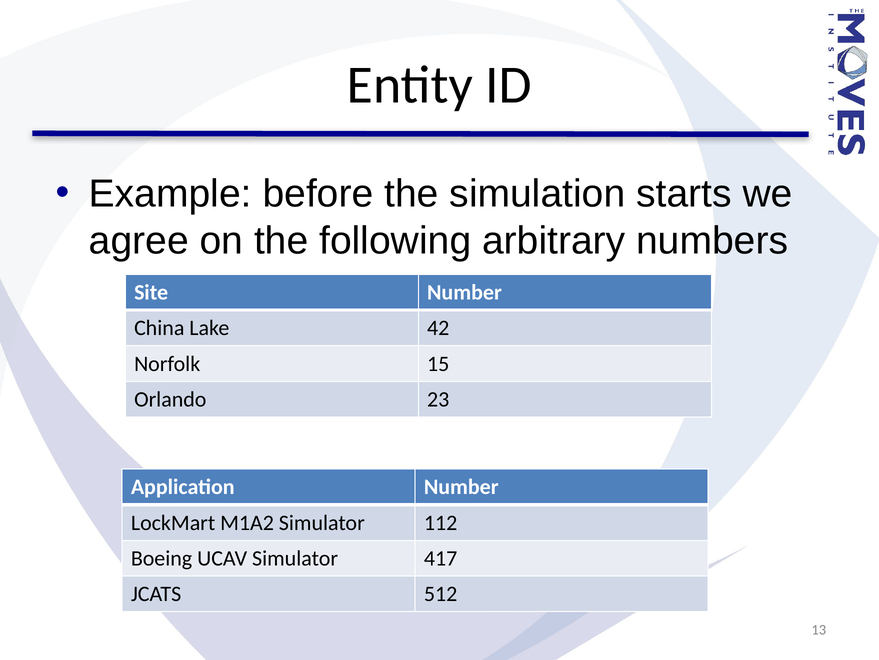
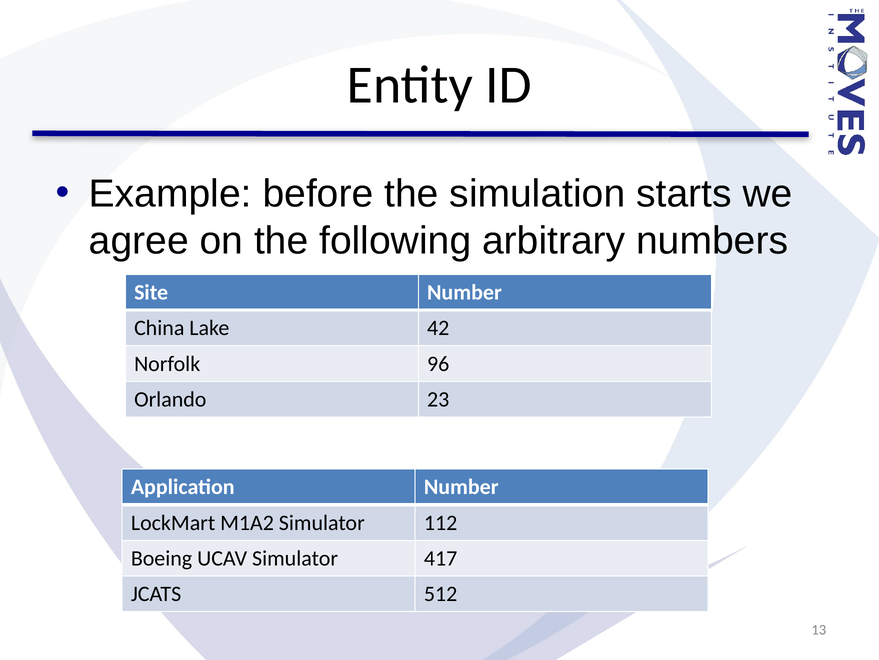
15: 15 -> 96
